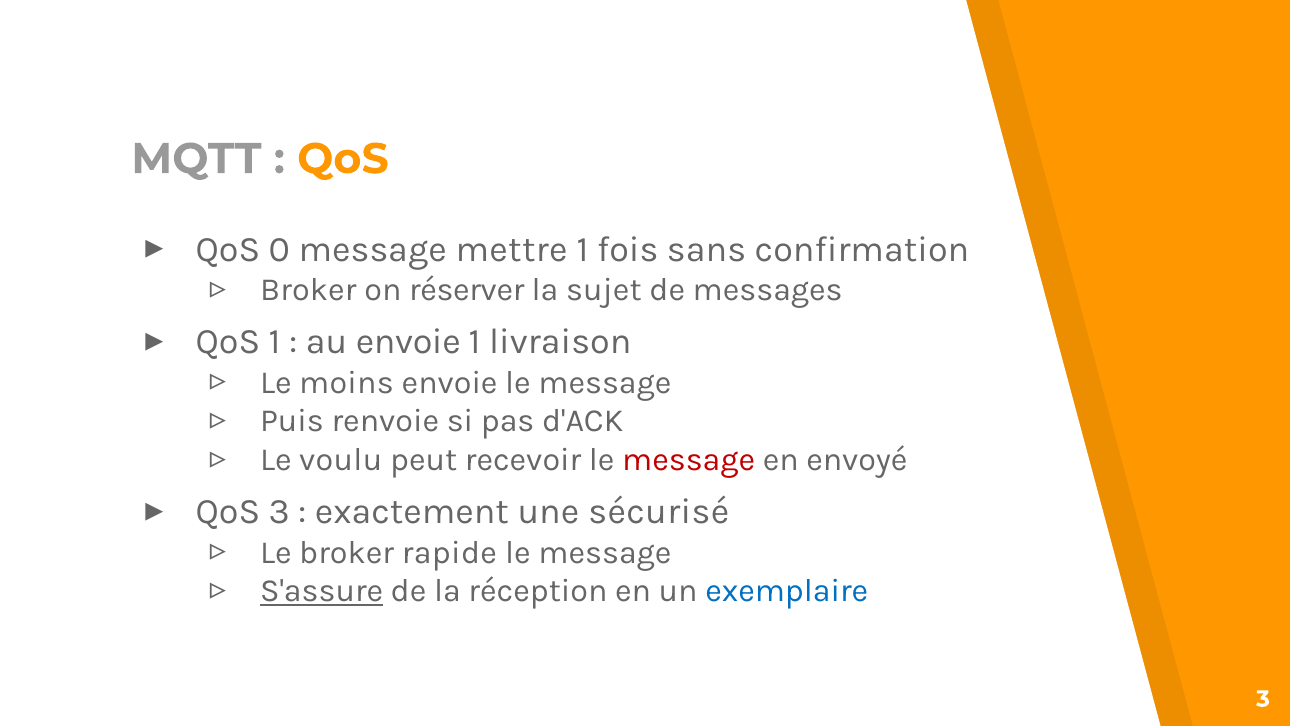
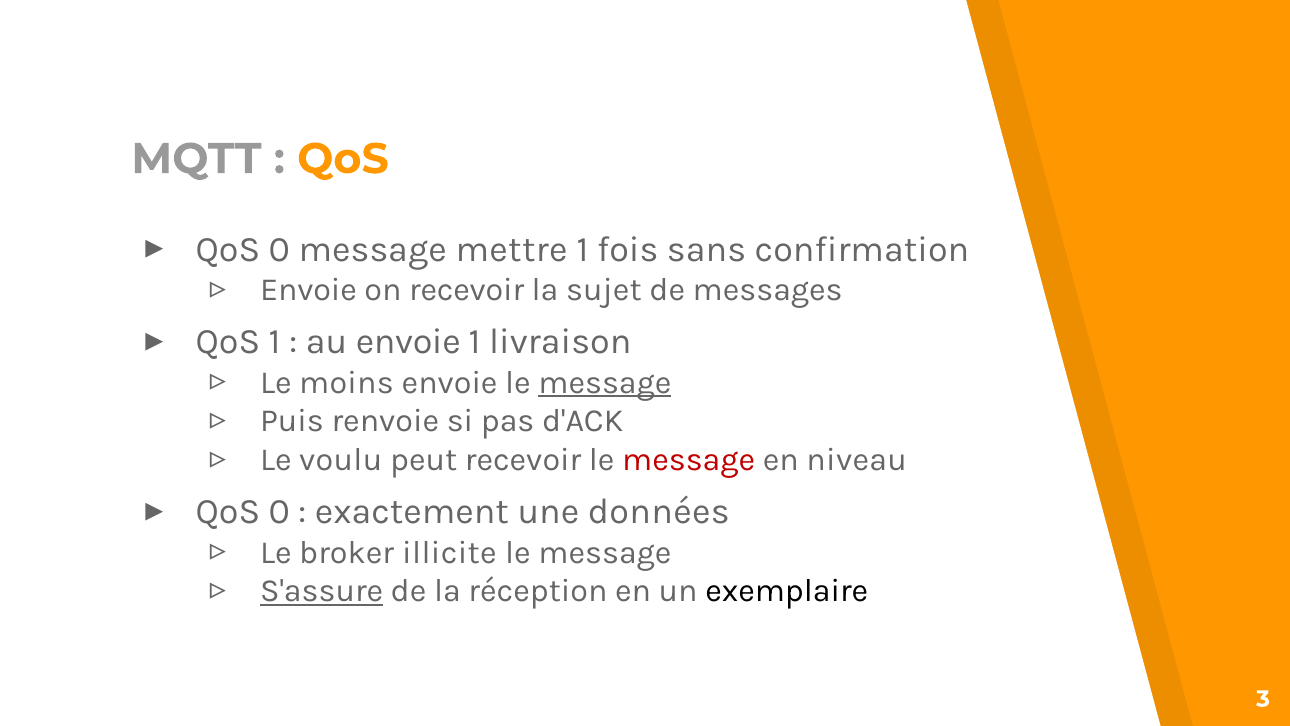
Broker at (308, 290): Broker -> Envoie
on réserver: réserver -> recevoir
message at (605, 382) underline: none -> present
envoyé: envoyé -> niveau
3 at (279, 512): 3 -> 0
sécurisé: sécurisé -> données
rapide: rapide -> illicite
exemplaire colour: blue -> black
